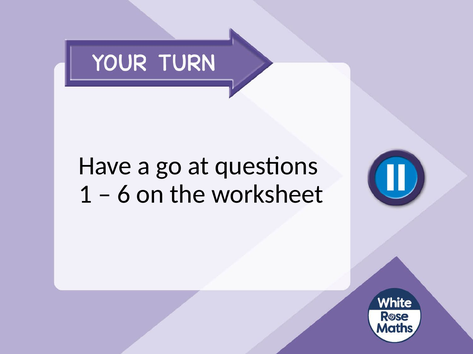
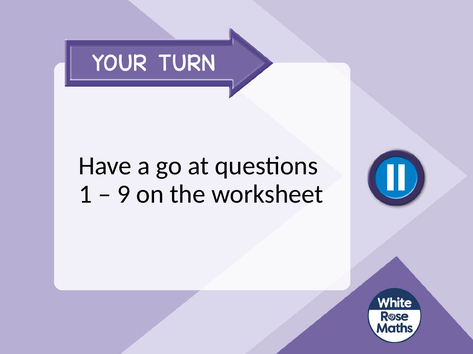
6: 6 -> 9
